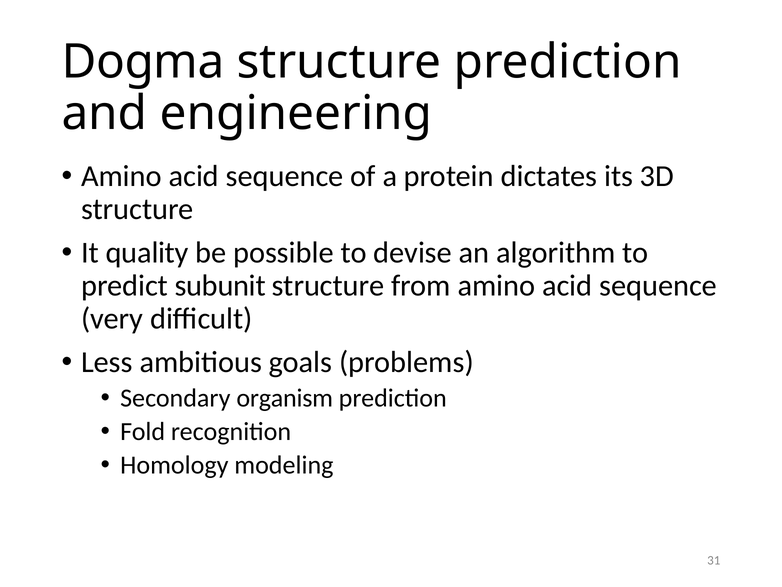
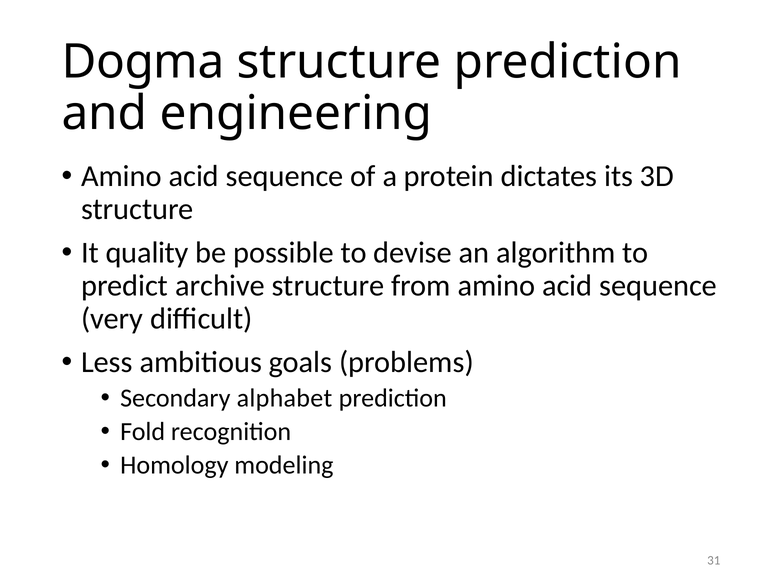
subunit: subunit -> archive
organism: organism -> alphabet
